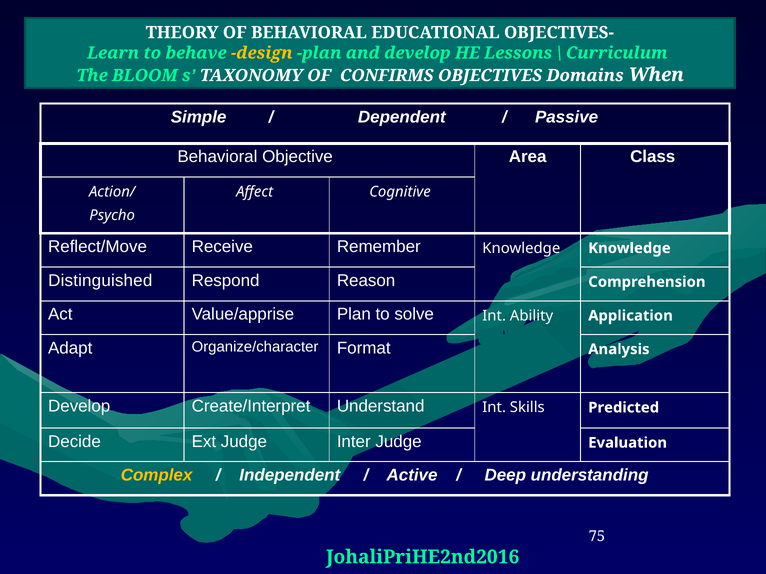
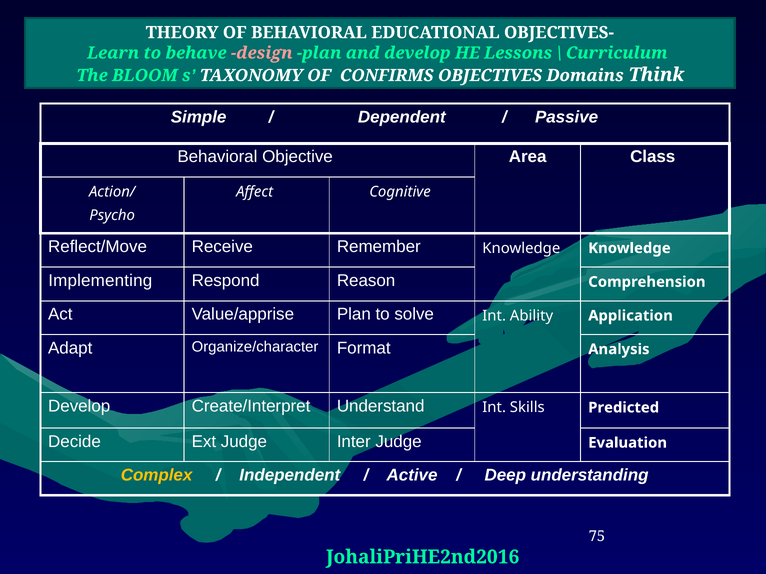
design colour: yellow -> pink
When: When -> Think
Distinguished: Distinguished -> Implementing
